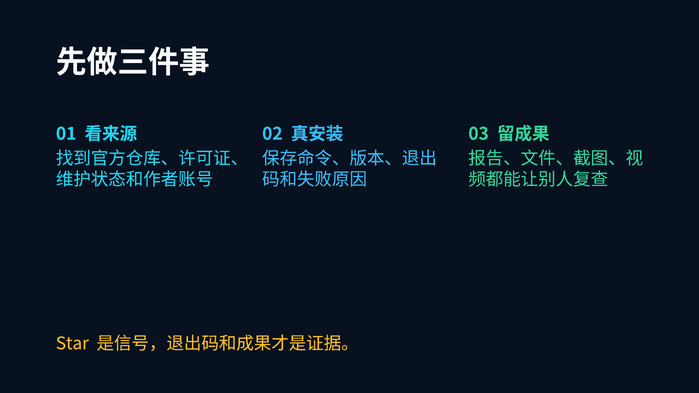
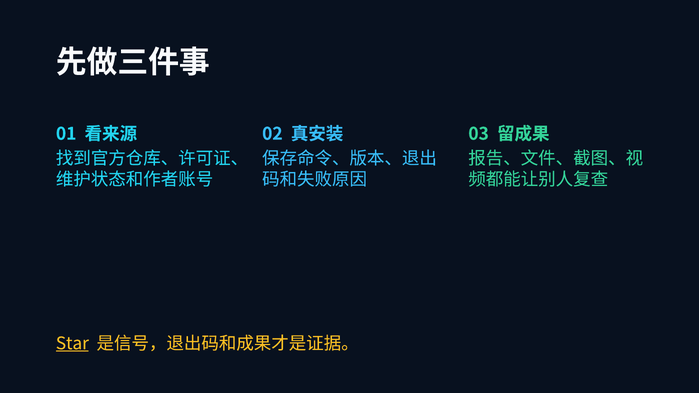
Star underline: none -> present
